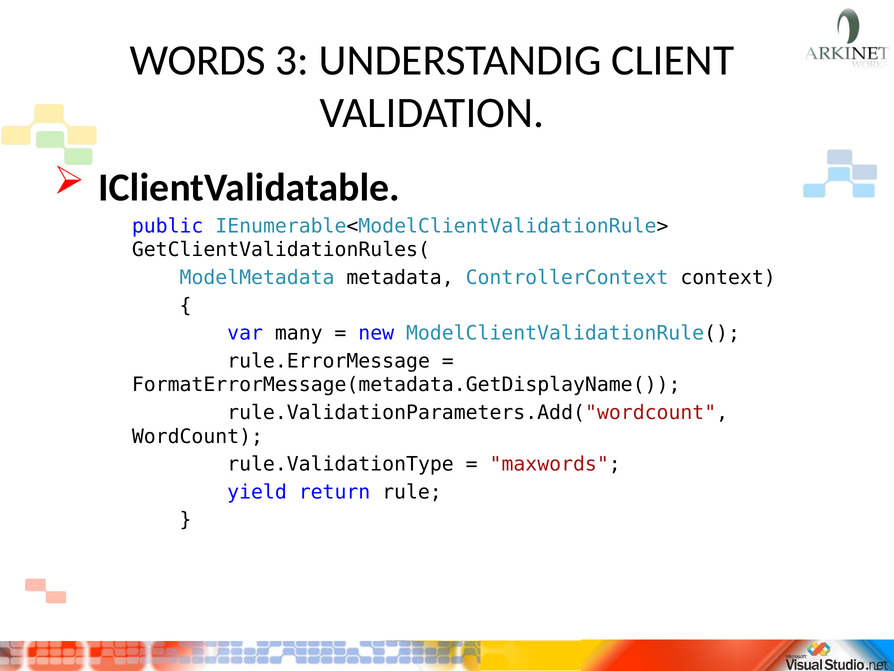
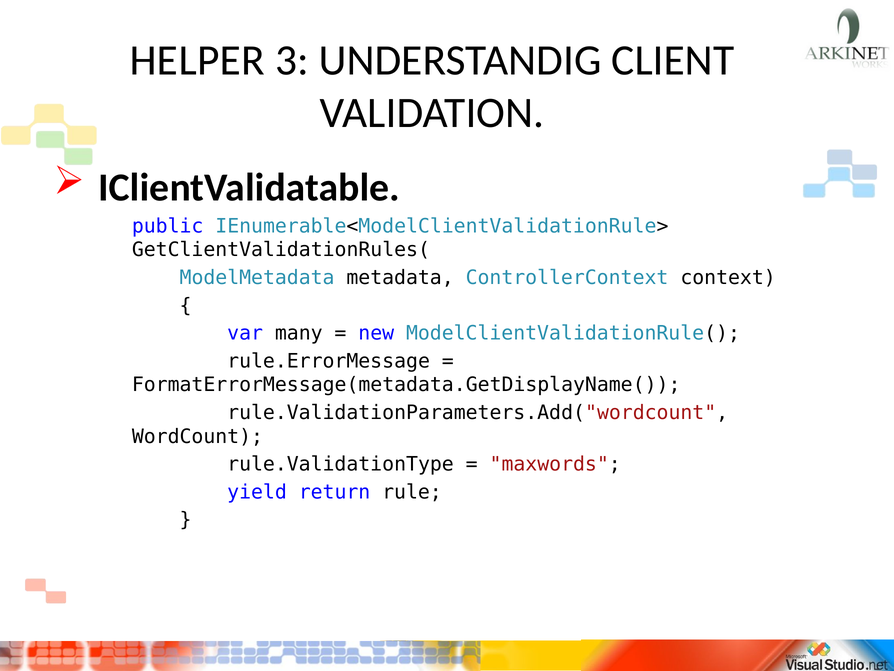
WORDS: WORDS -> HELPER
